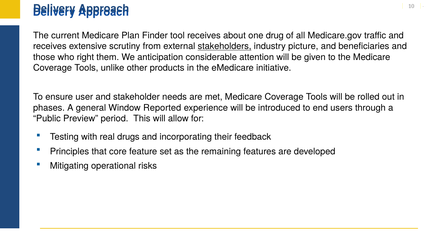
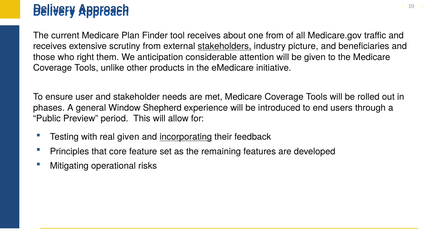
one drug: drug -> from
Reported: Reported -> Shepherd
real drugs: drugs -> given
incorporating underline: none -> present
